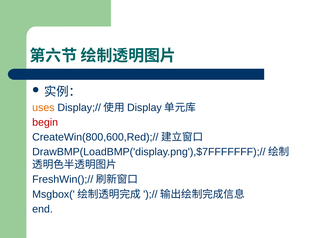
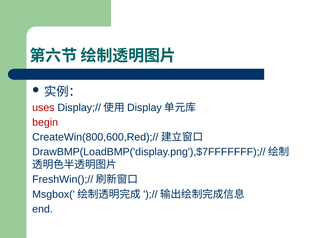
uses colour: orange -> red
